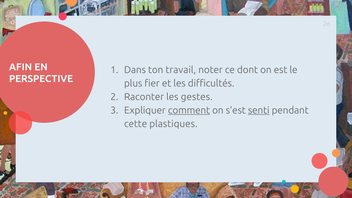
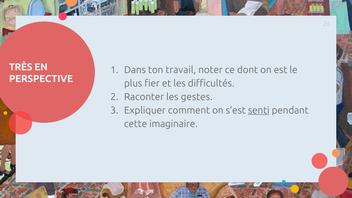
AFIN: AFIN -> TRÈS
comment underline: present -> none
plastiques: plastiques -> imaginaire
